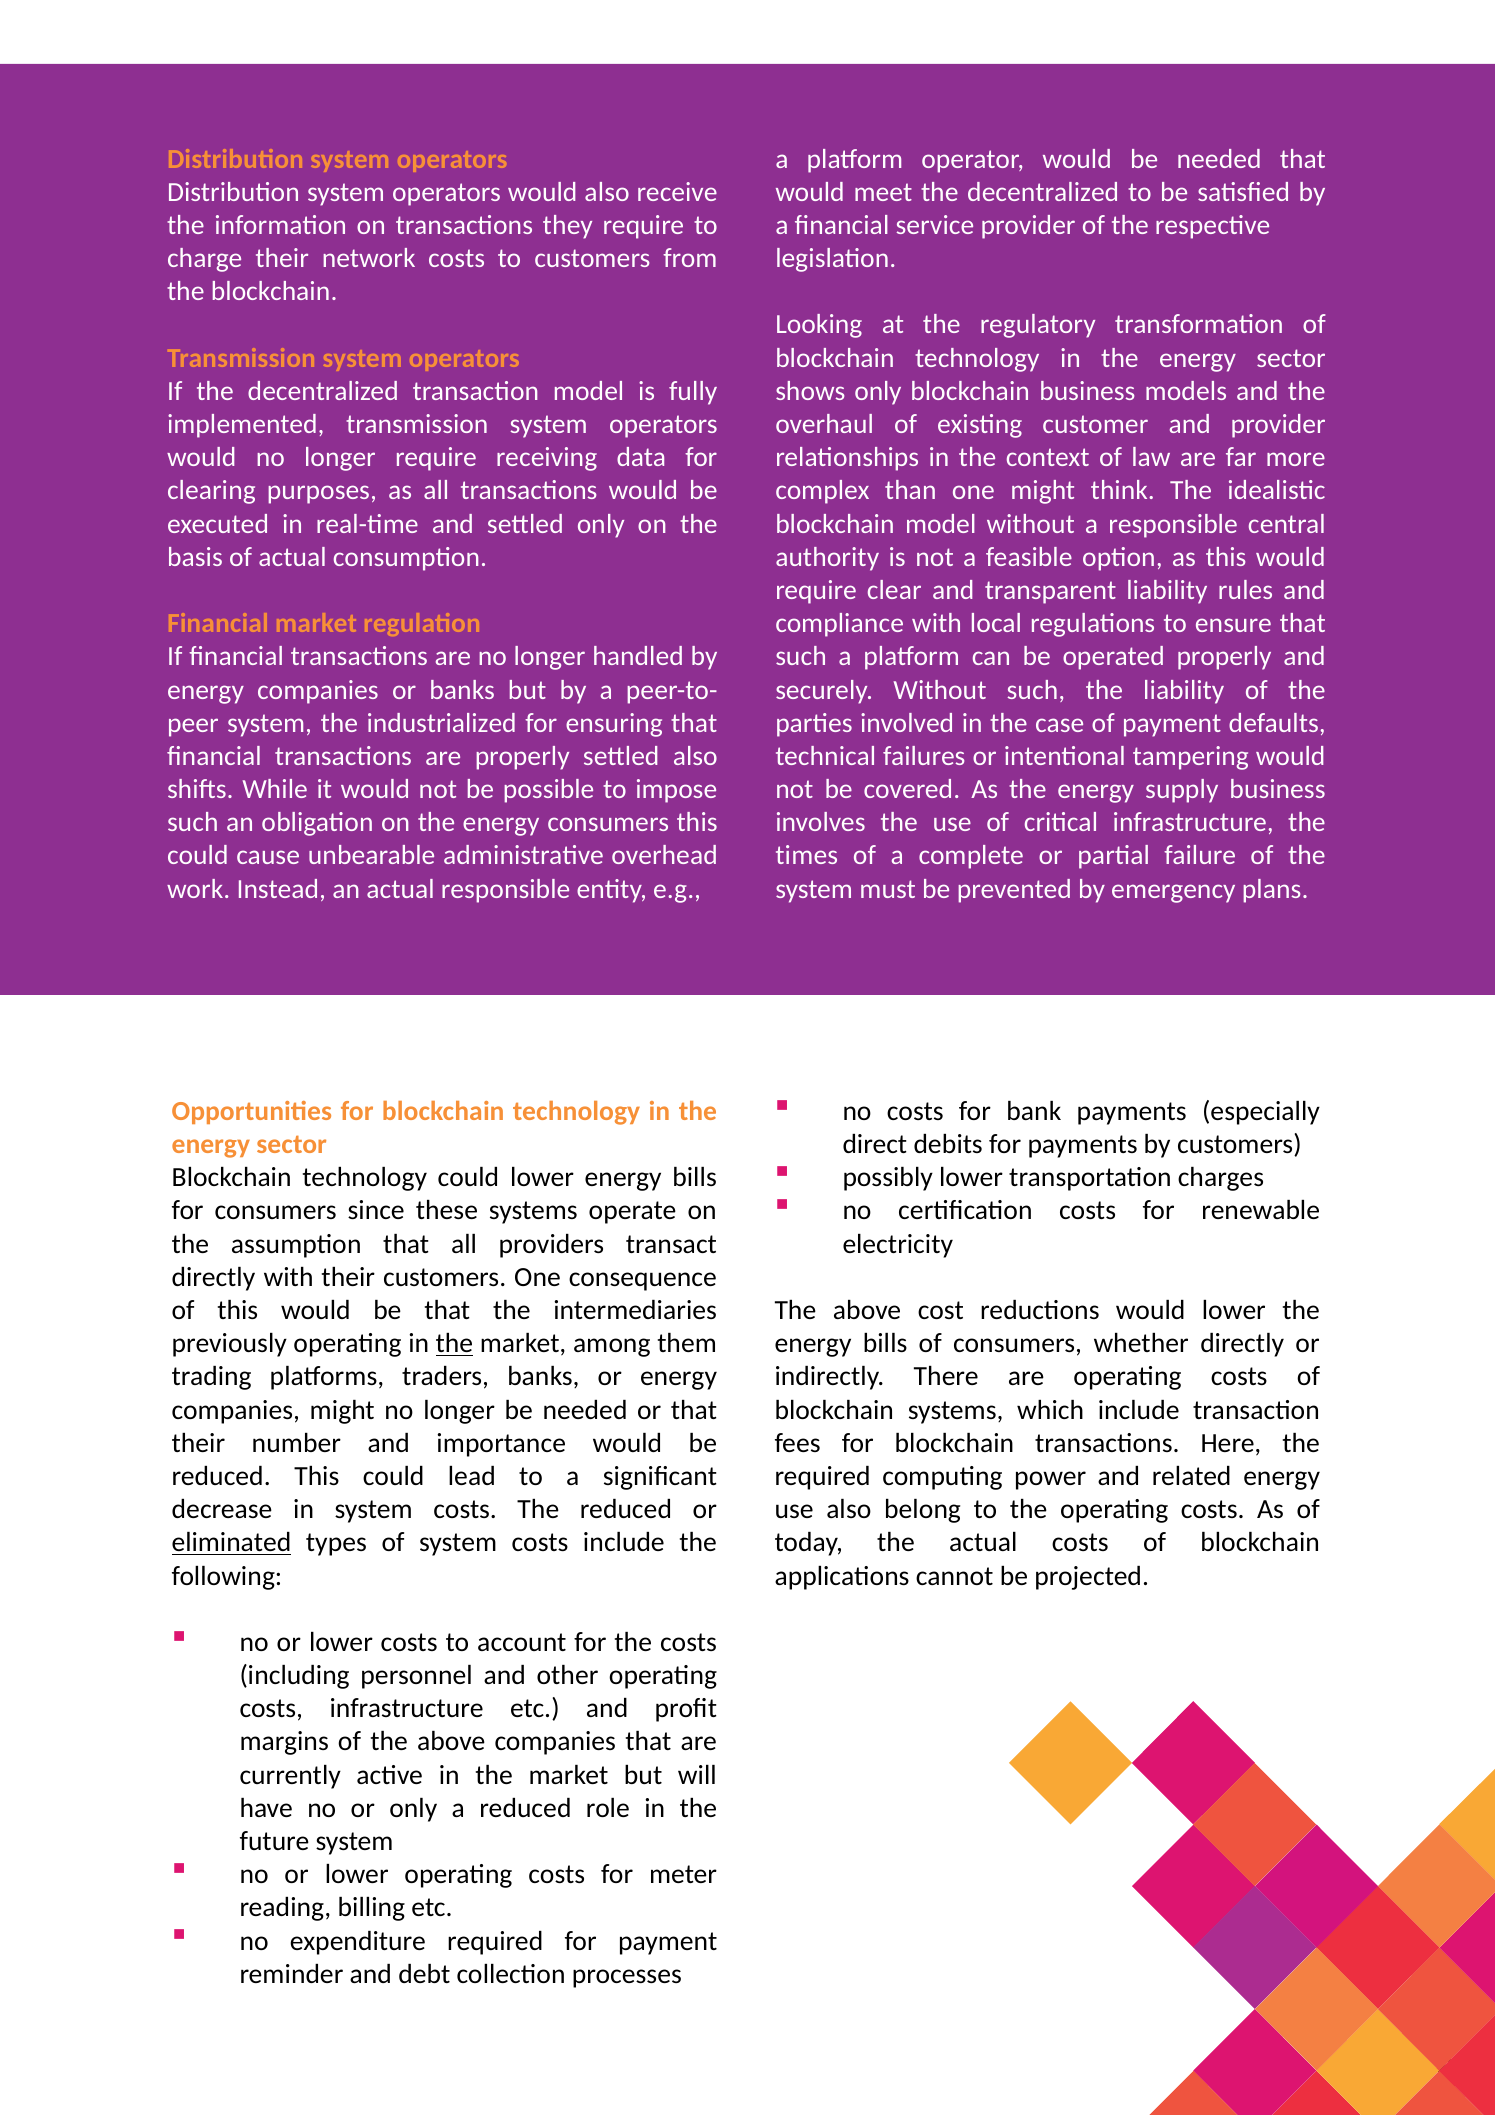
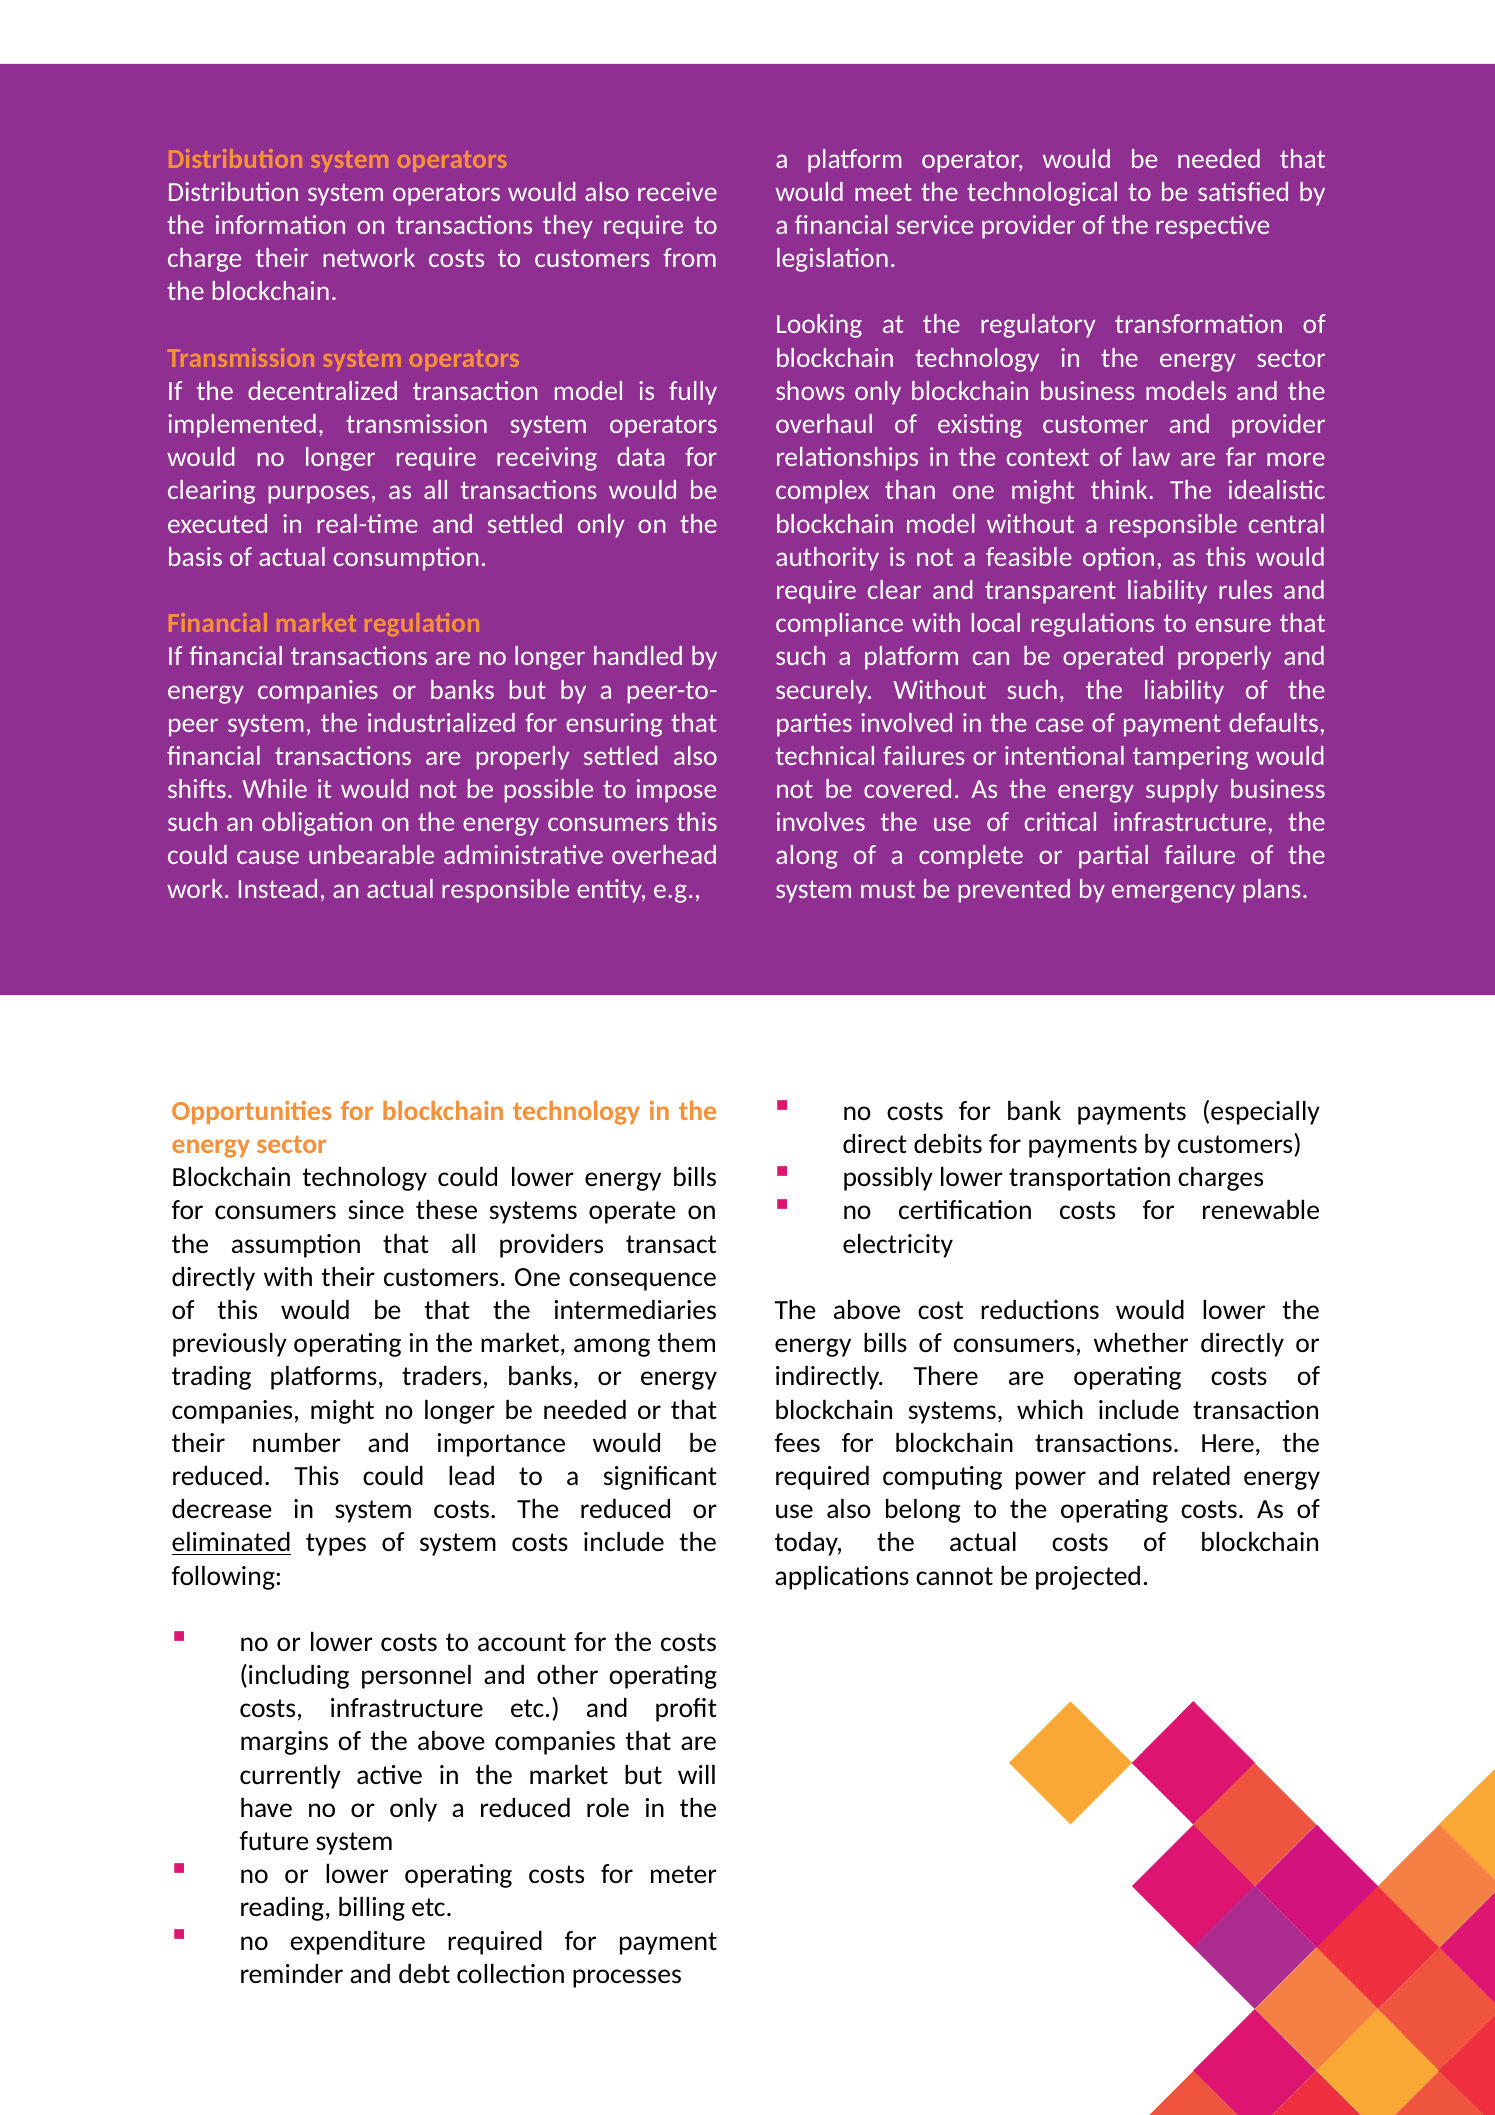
meet the decentralized: decentralized -> technological
times: times -> along
the at (454, 1343) underline: present -> none
